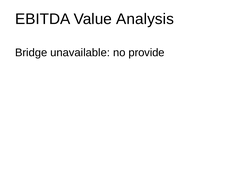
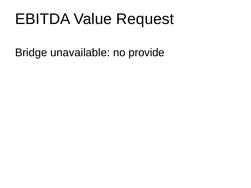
Analysis: Analysis -> Request
